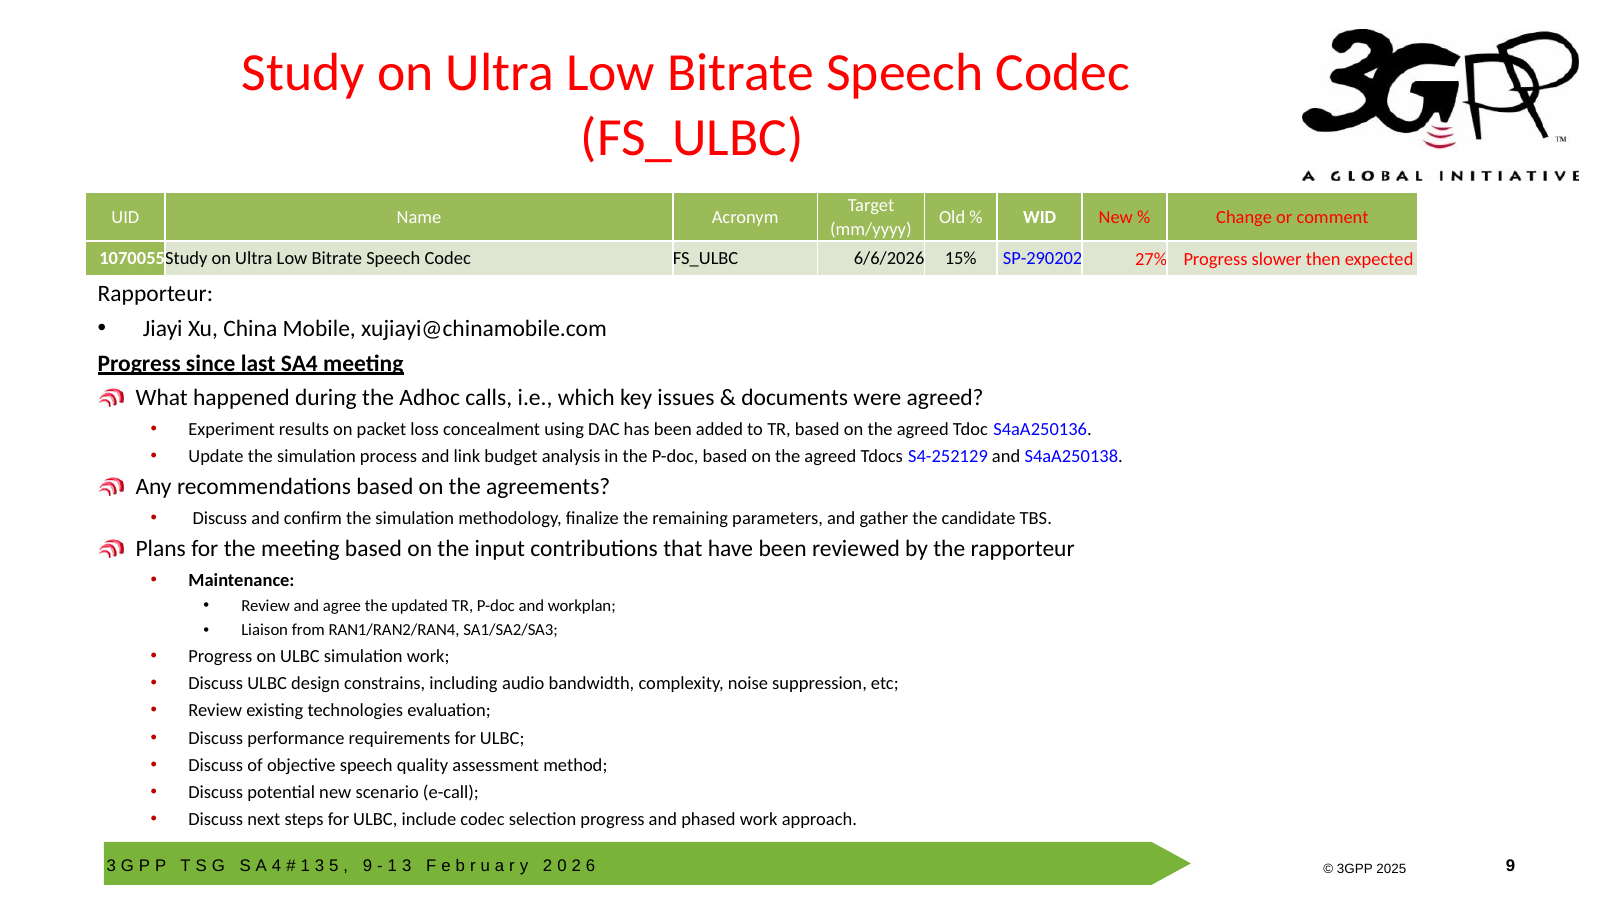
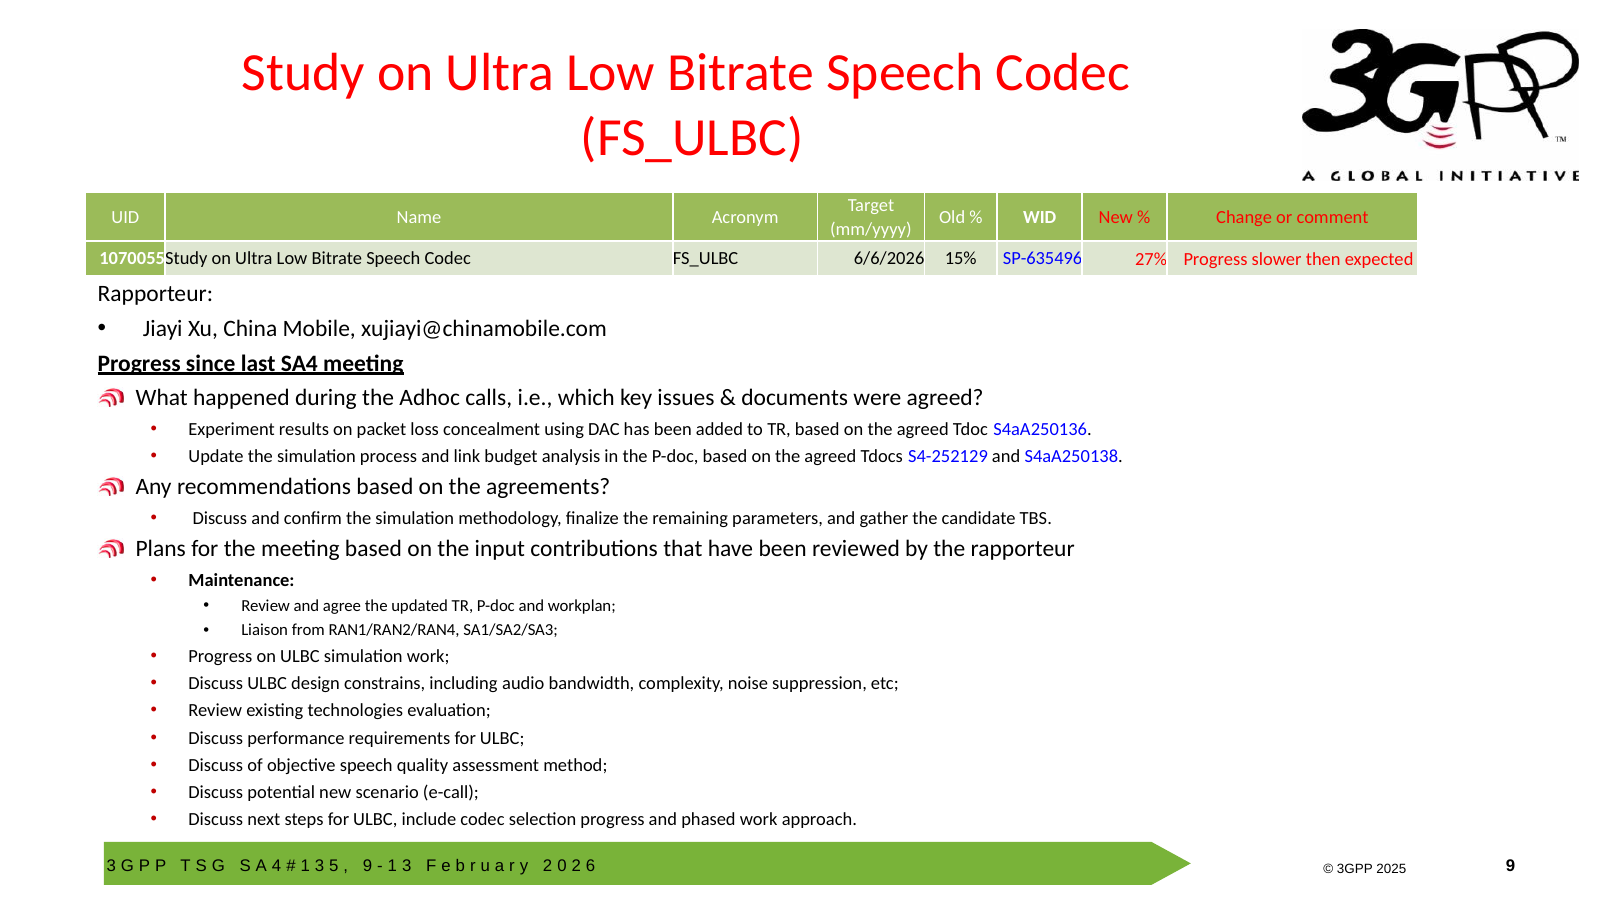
SP-290202: SP-290202 -> SP-635496
